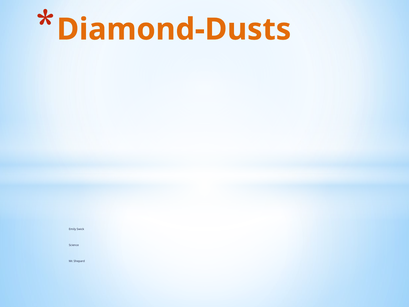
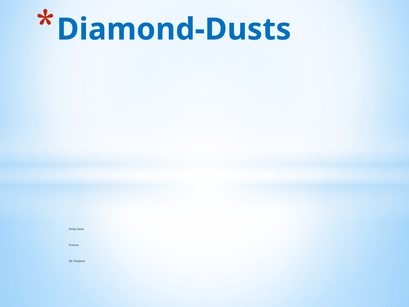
Diamond-Dusts colour: orange -> blue
